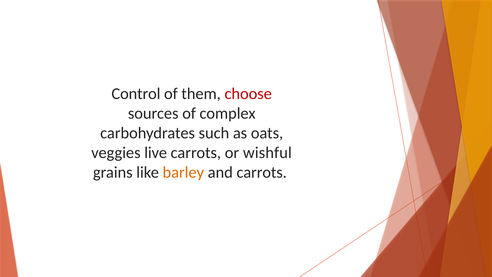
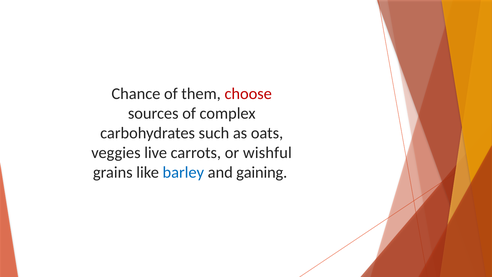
Control: Control -> Chance
barley colour: orange -> blue
and carrots: carrots -> gaining
